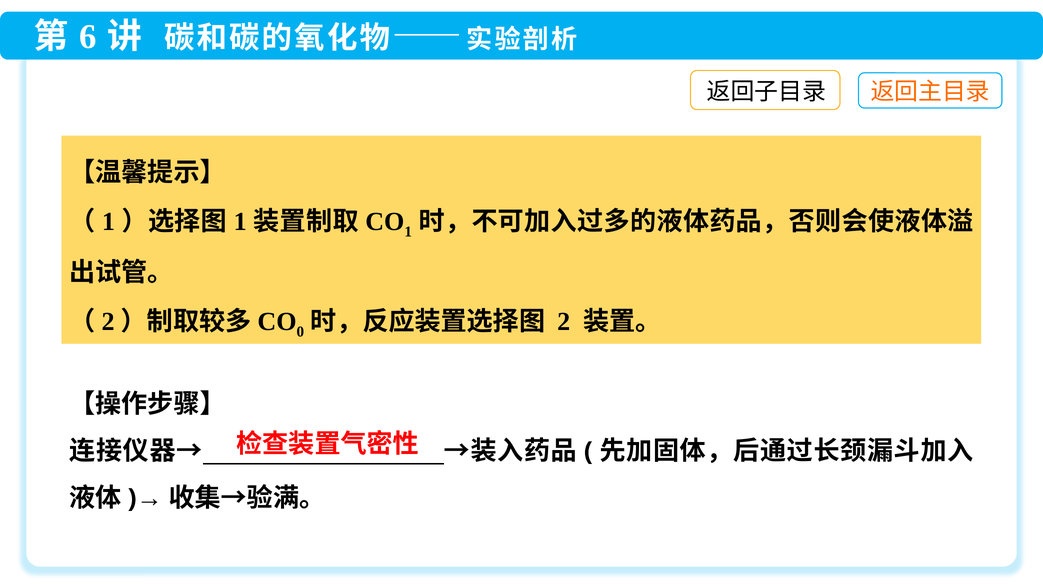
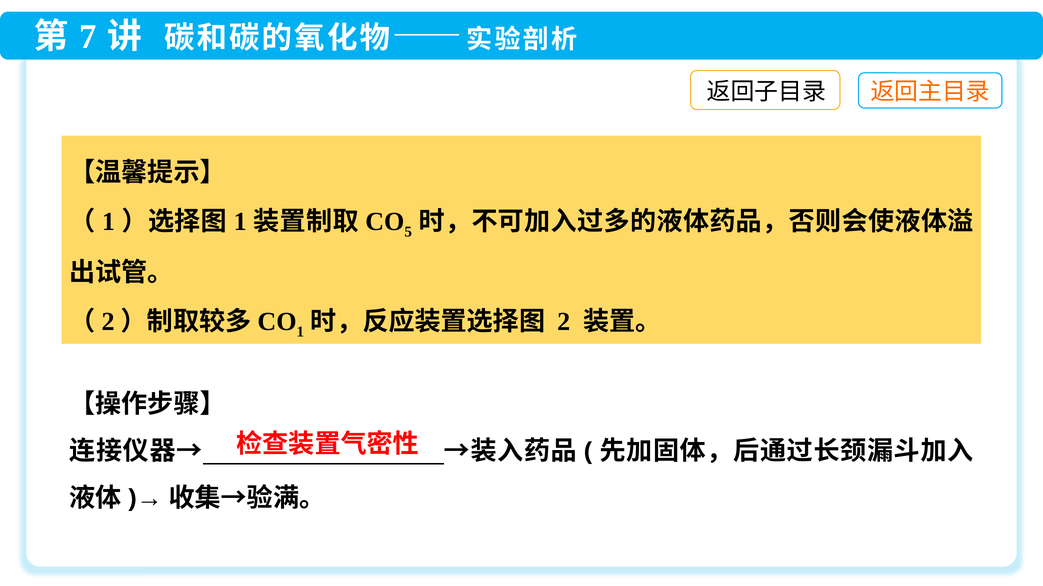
6: 6 -> 7
1 at (408, 232): 1 -> 5
0 at (300, 332): 0 -> 1
